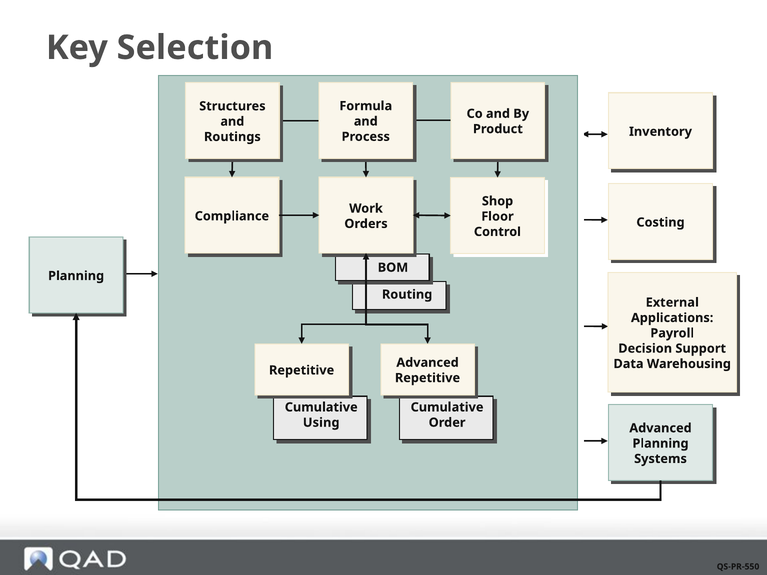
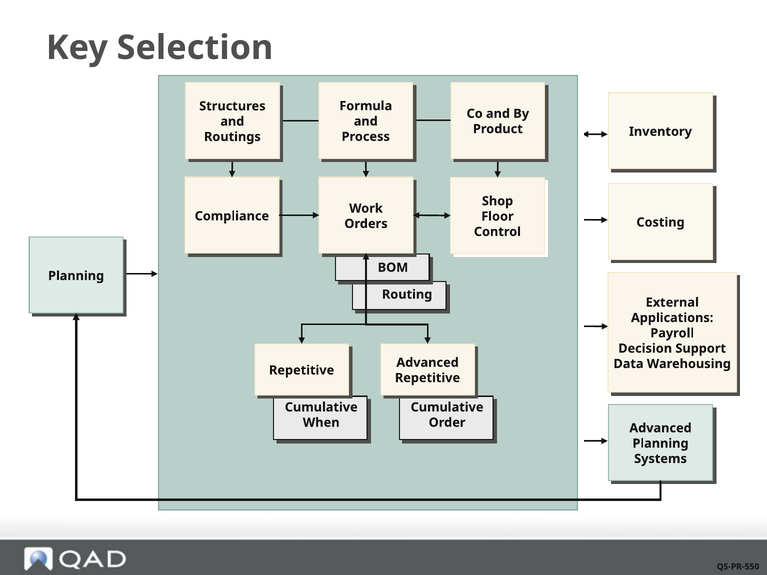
Using: Using -> When
